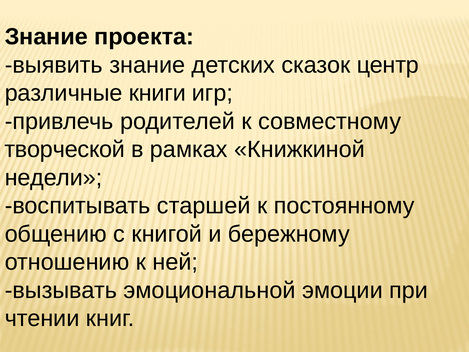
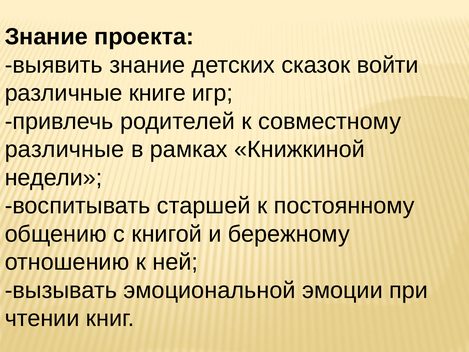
центр: центр -> войти
книги: книги -> книге
творческой at (65, 149): творческой -> различные
